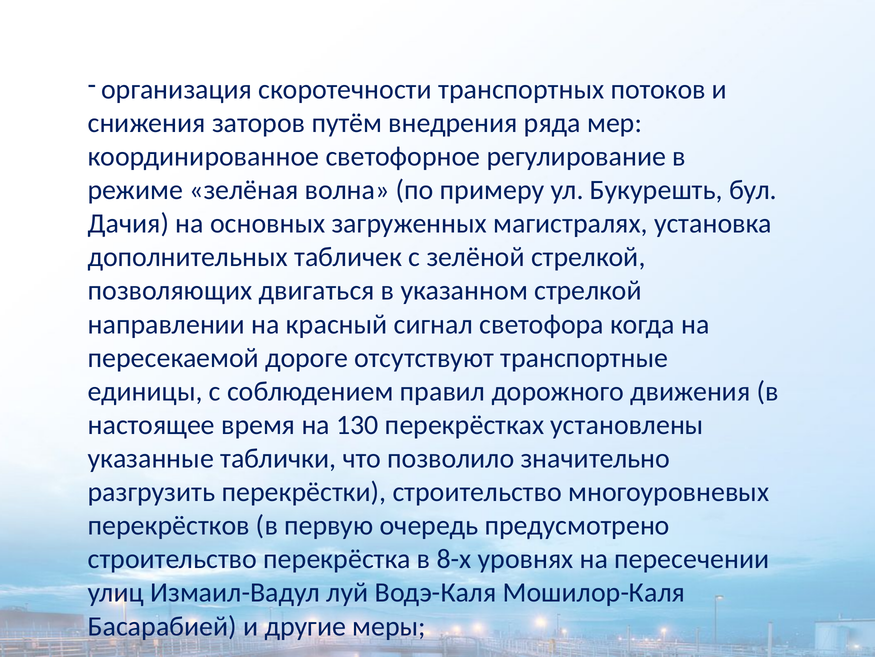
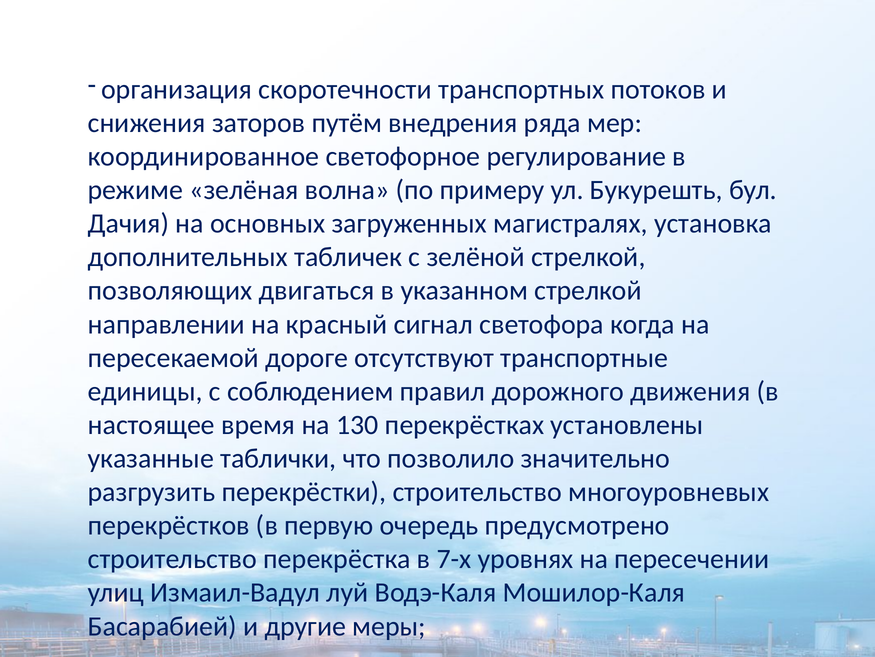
8-х: 8-х -> 7-х
